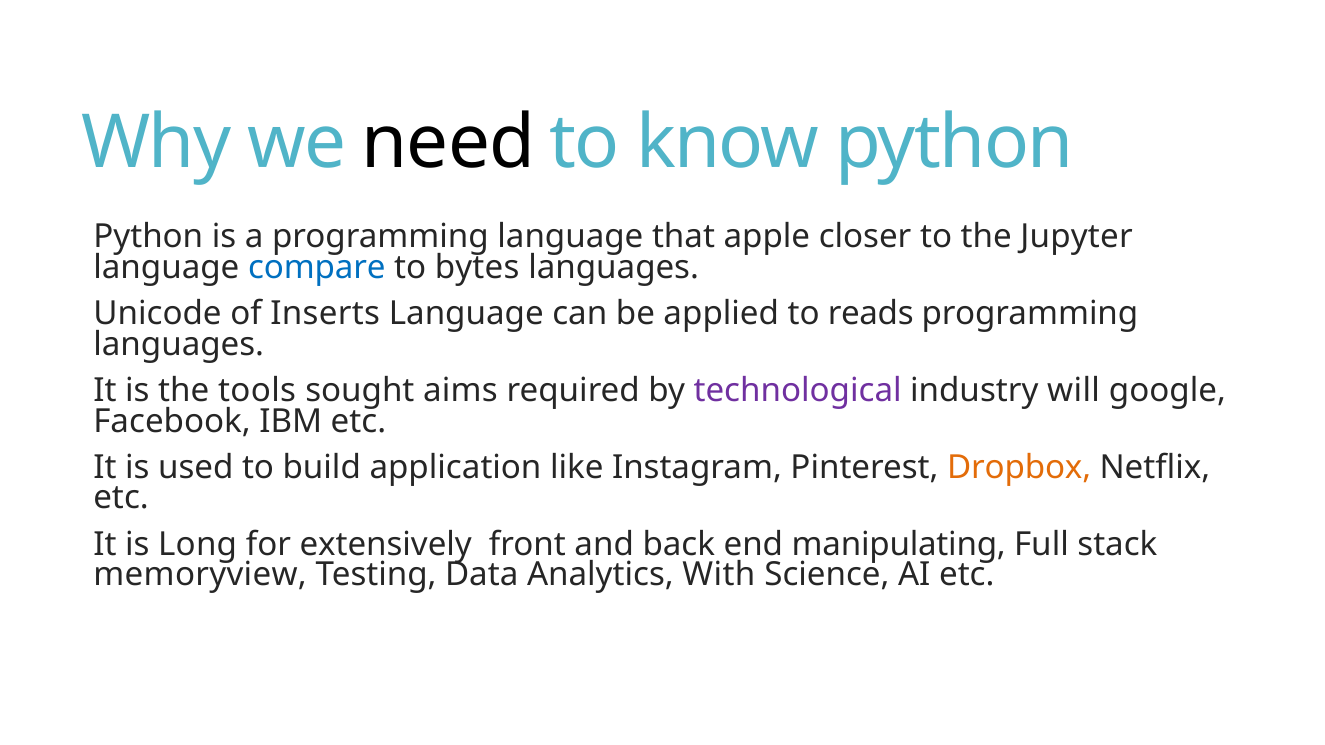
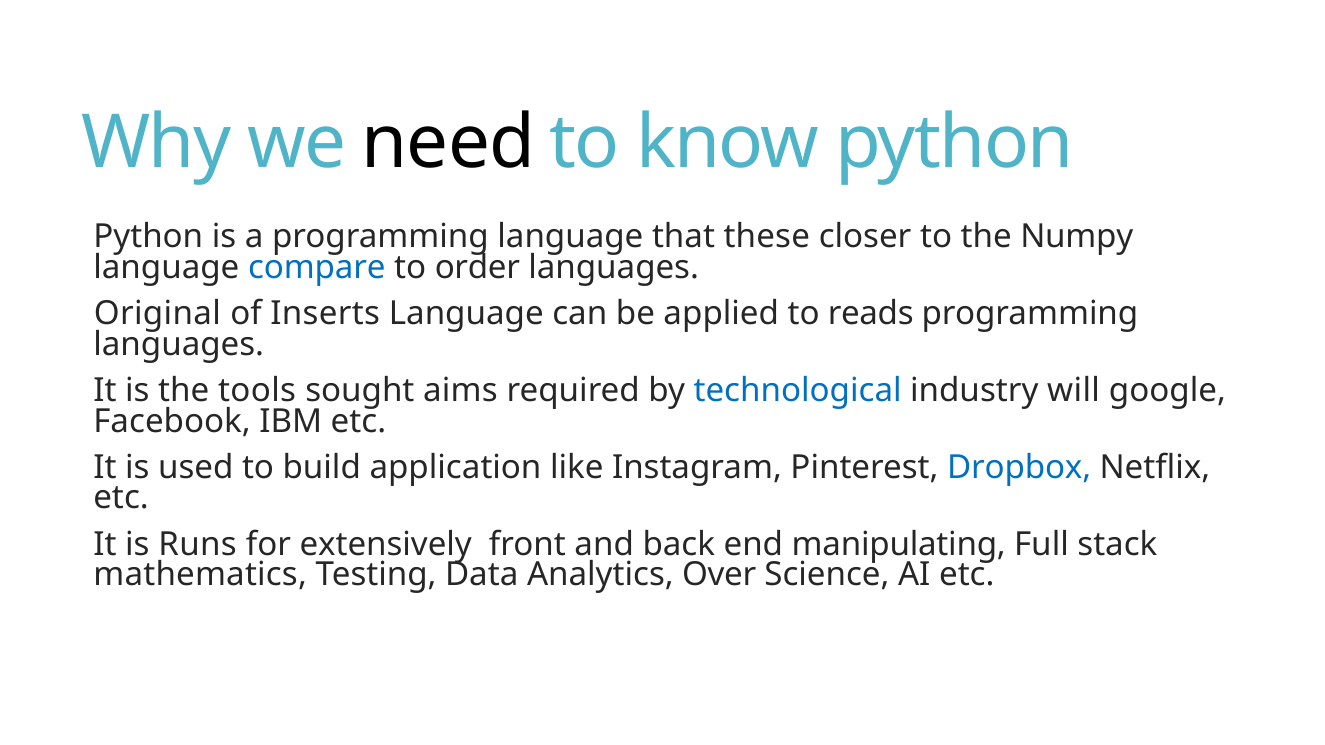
apple: apple -> these
Jupyter: Jupyter -> Numpy
bytes: bytes -> order
Unicode: Unicode -> Original
technological colour: purple -> blue
Dropbox colour: orange -> blue
Long: Long -> Runs
memoryview: memoryview -> mathematics
With: With -> Over
